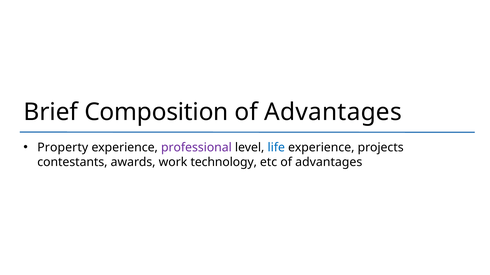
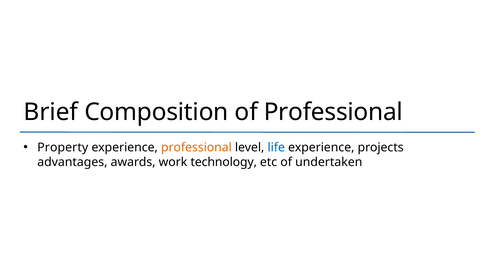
Advantages at (333, 112): Advantages -> Professional
professional at (196, 148) colour: purple -> orange
contestants: contestants -> advantages
etc of advantages: advantages -> undertaken
